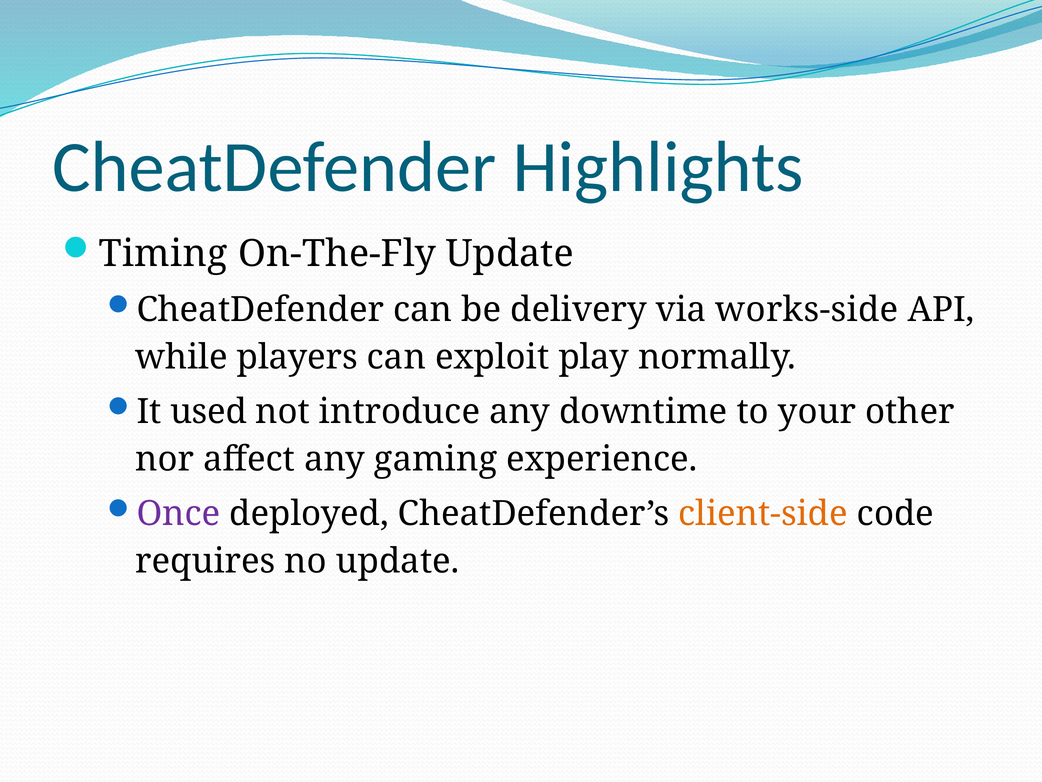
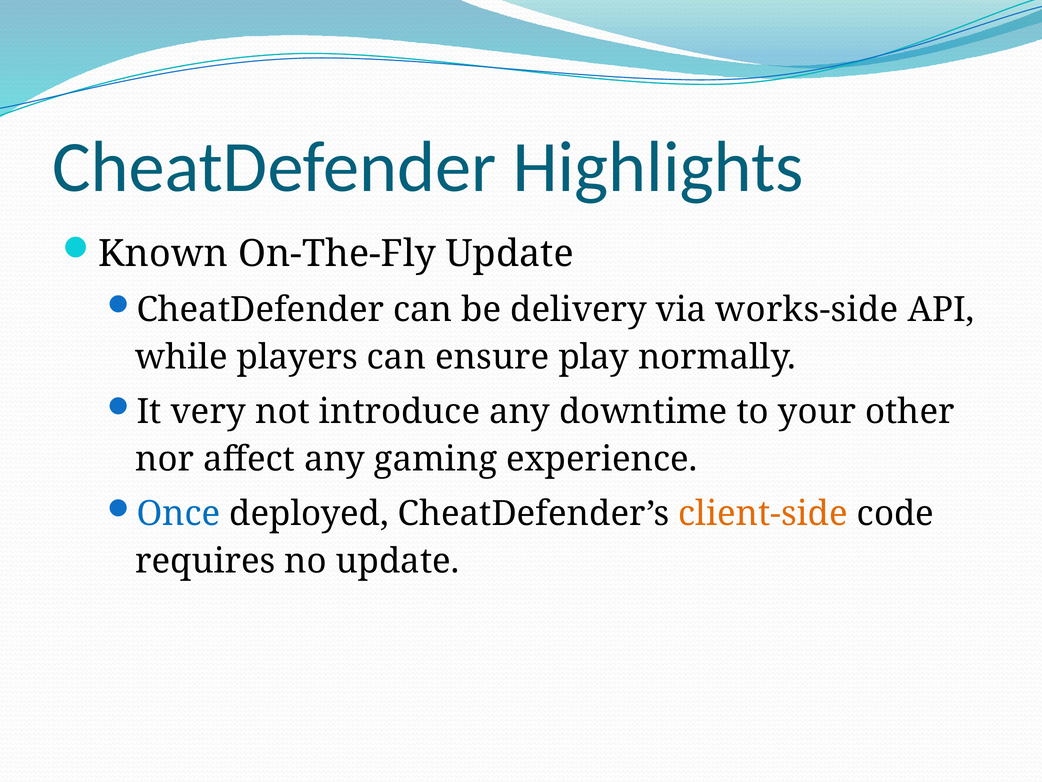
Timing: Timing -> Known
exploit: exploit -> ensure
used: used -> very
Once colour: purple -> blue
